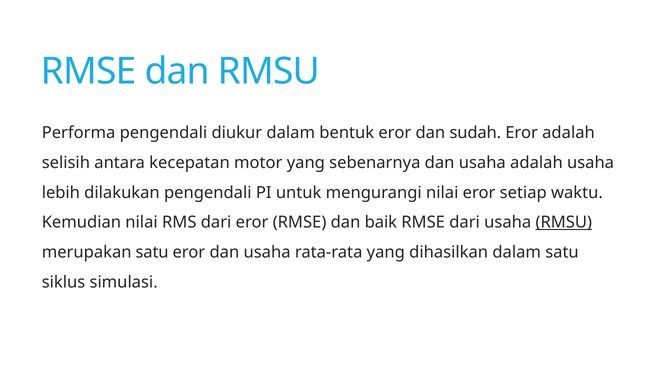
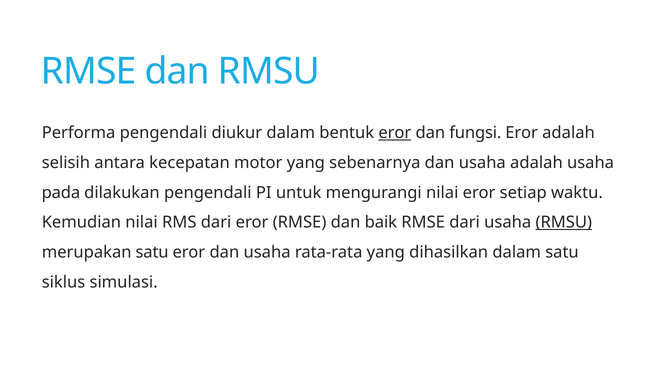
eror at (395, 133) underline: none -> present
sudah: sudah -> fungsi
lebih: lebih -> pada
